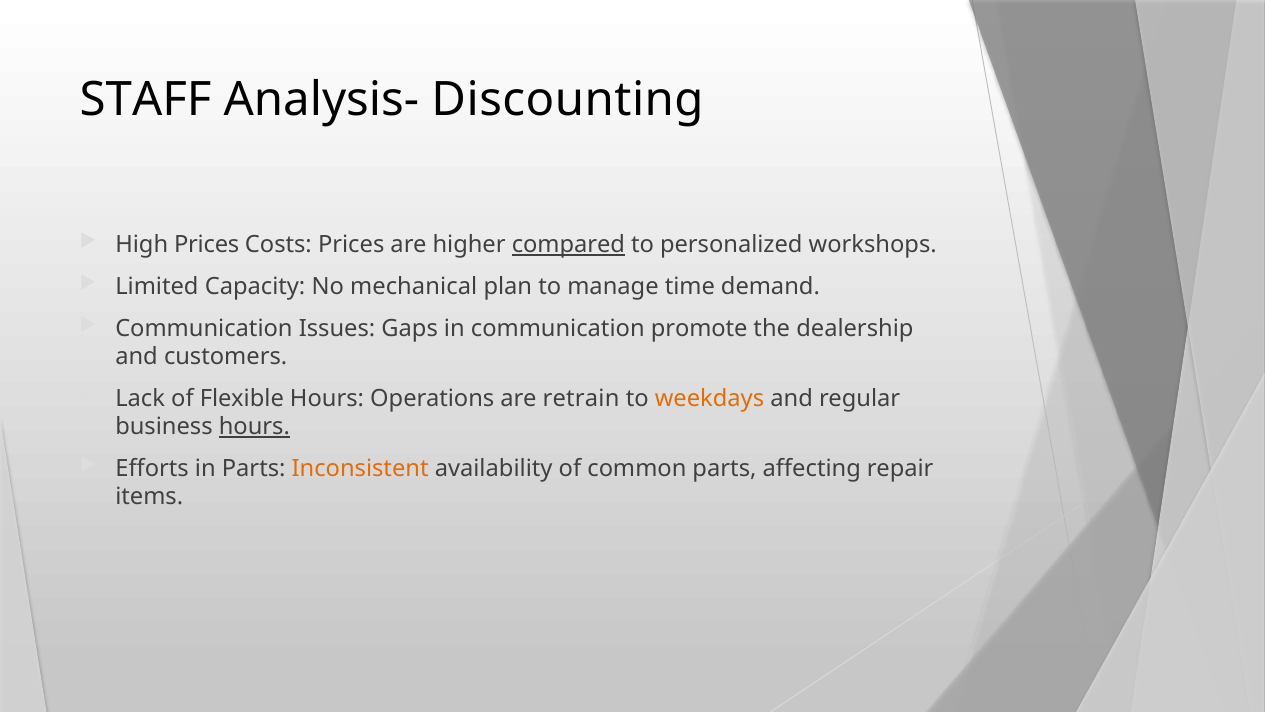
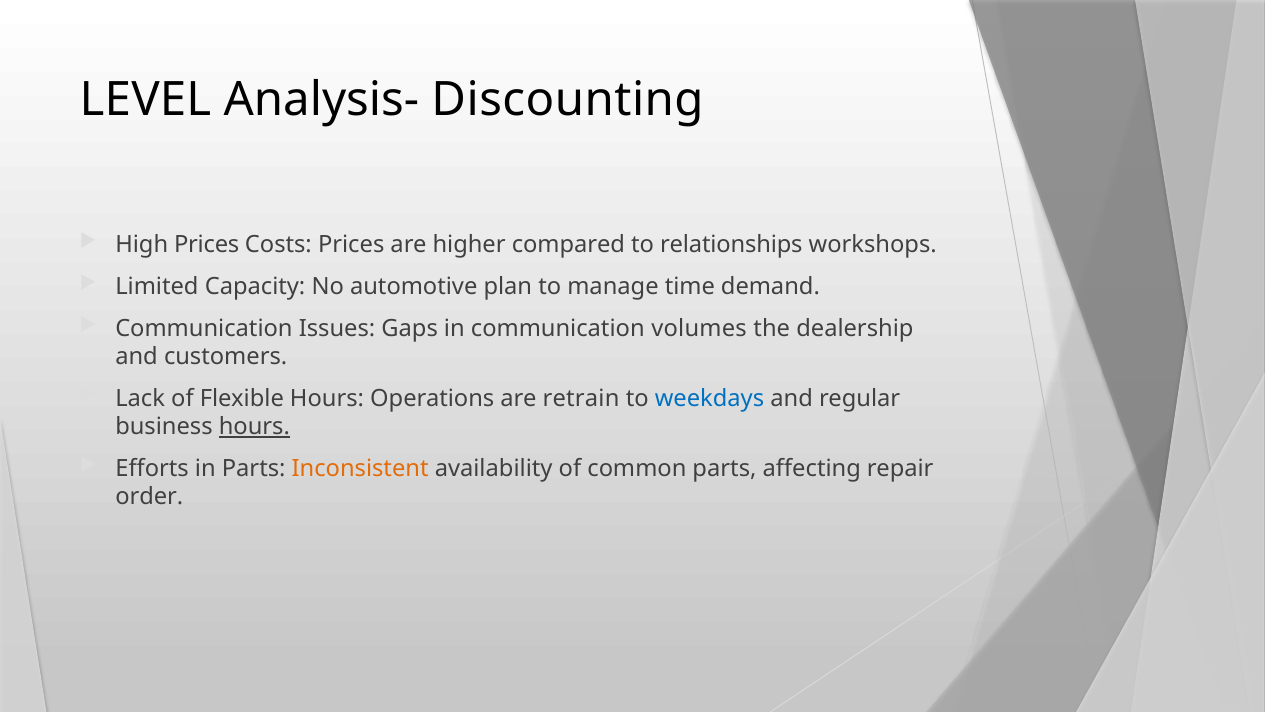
STAFF: STAFF -> LEVEL
compared underline: present -> none
personalized: personalized -> relationships
mechanical: mechanical -> automotive
promote: promote -> volumes
weekdays colour: orange -> blue
items: items -> order
